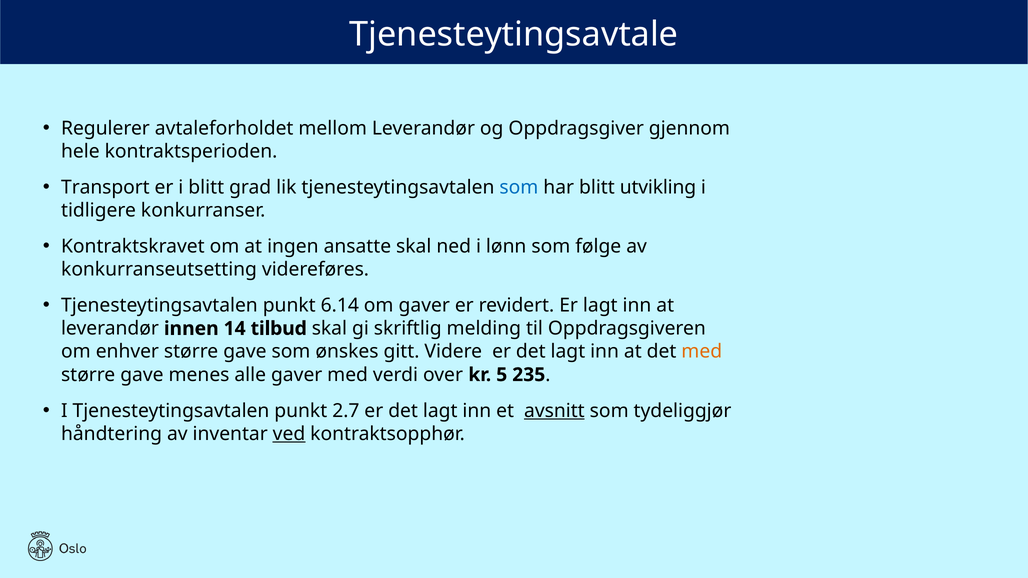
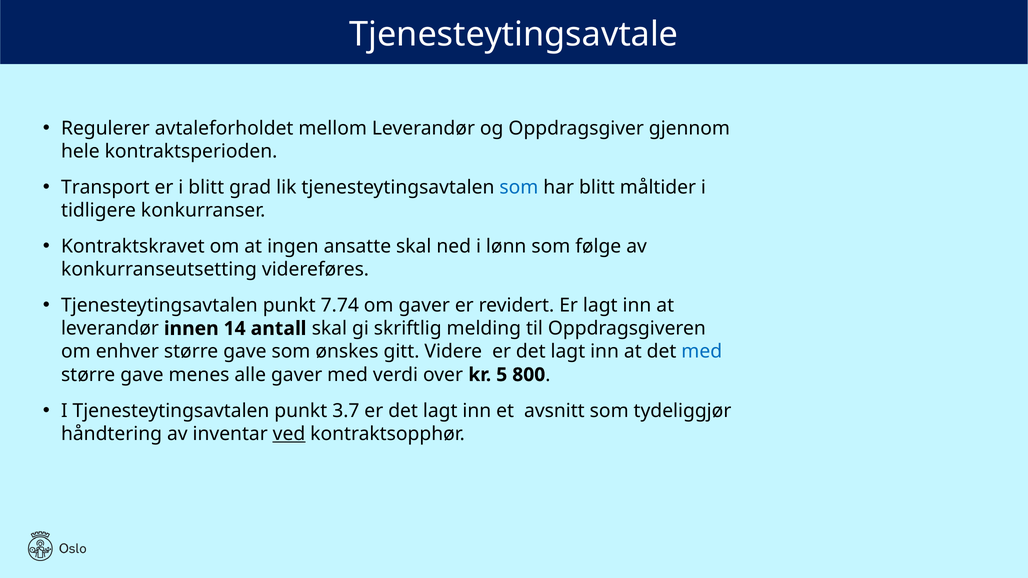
utvikling: utvikling -> måltider
6.14: 6.14 -> 7.74
tilbud: tilbud -> antall
med at (702, 352) colour: orange -> blue
235: 235 -> 800
2.7: 2.7 -> 3.7
avsnitt underline: present -> none
